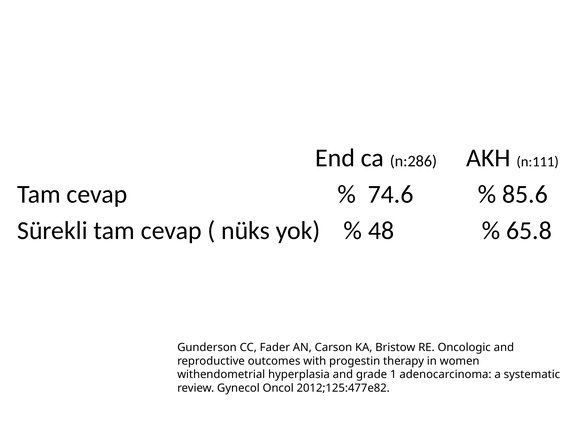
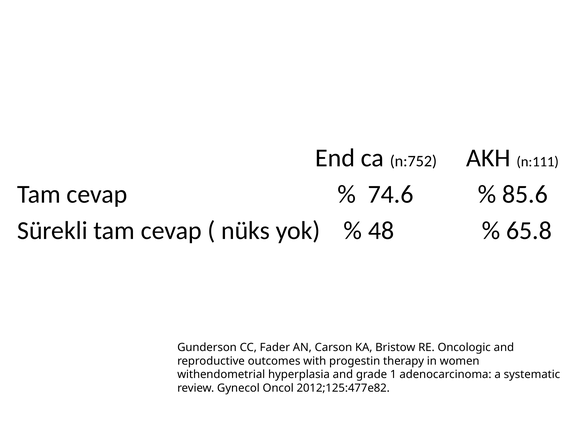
n:286: n:286 -> n:752
